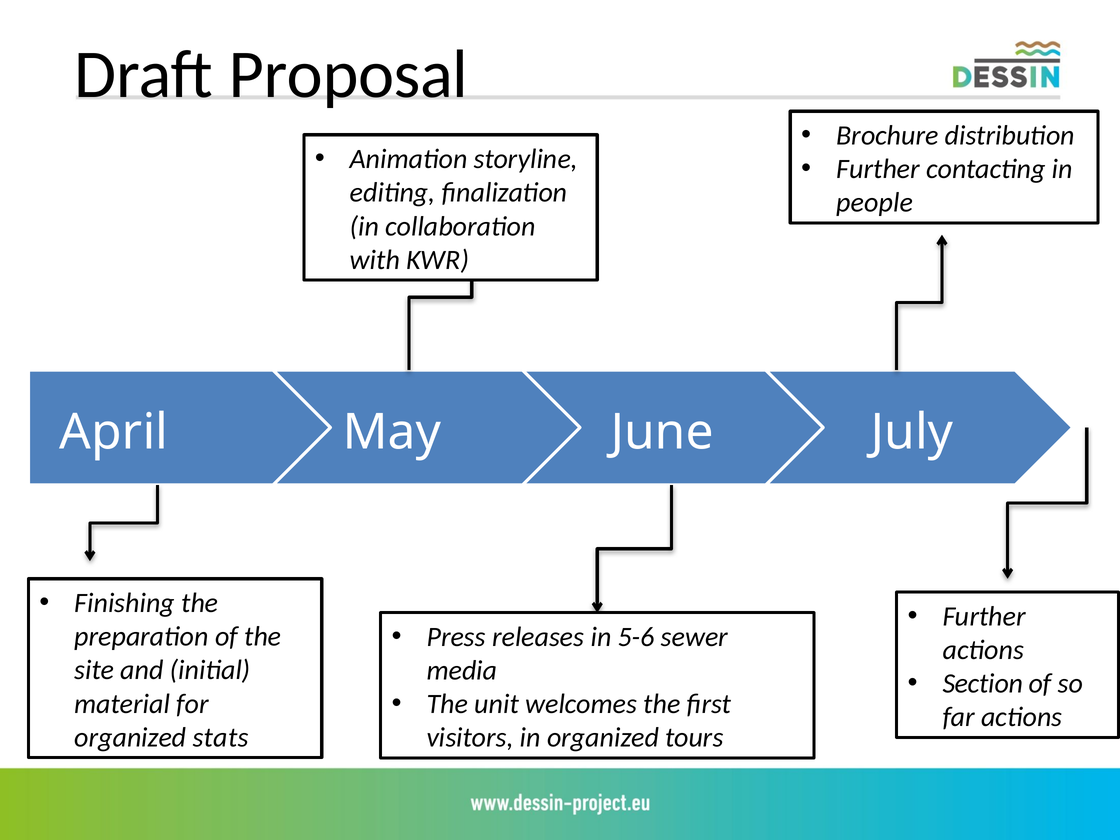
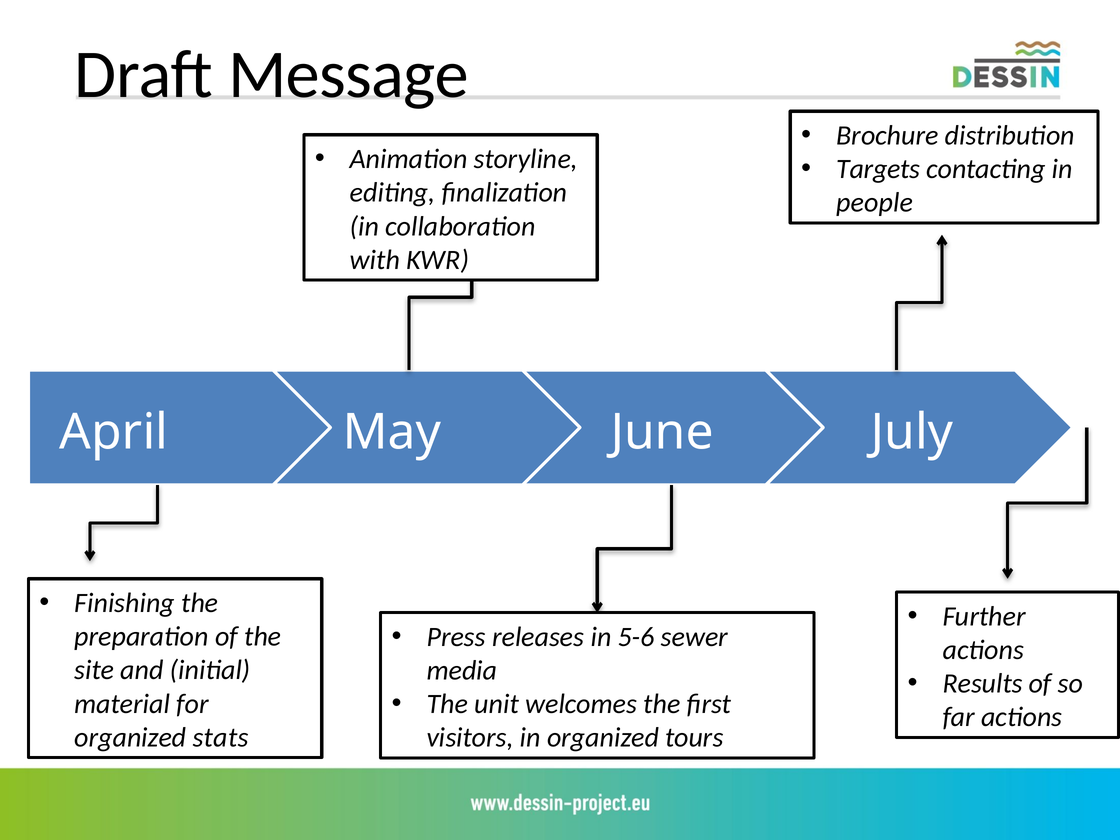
Proposal: Proposal -> Message
Further at (878, 169): Further -> Targets
Section: Section -> Results
